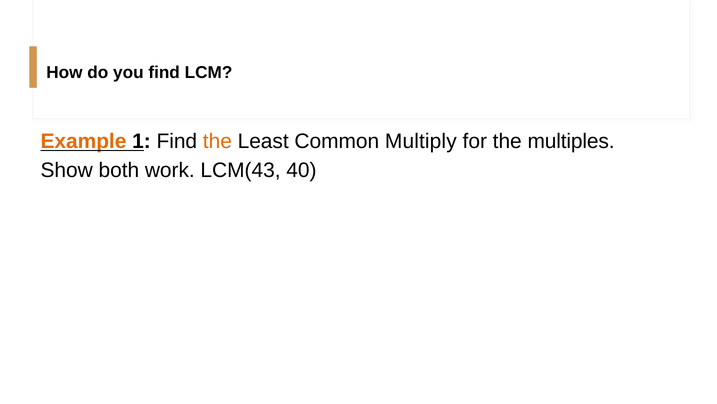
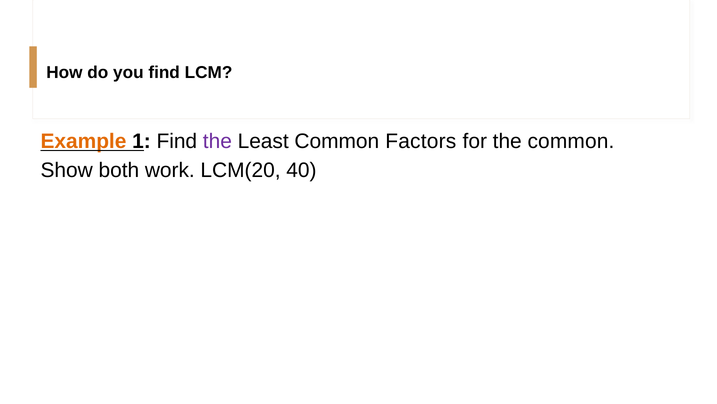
the at (217, 141) colour: orange -> purple
Multiply: Multiply -> Factors
the multiples: multiples -> common
LCM(43: LCM(43 -> LCM(20
